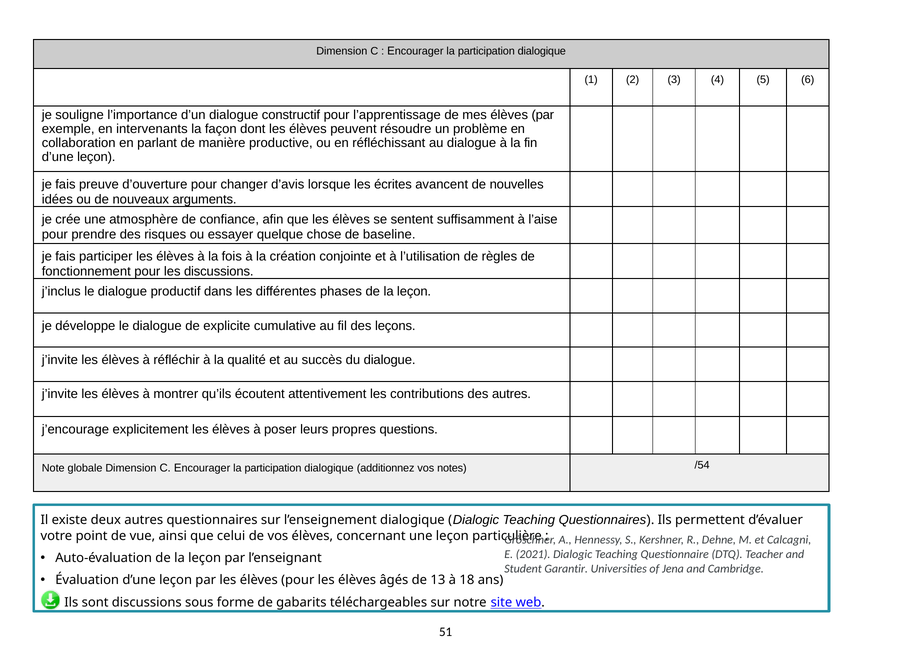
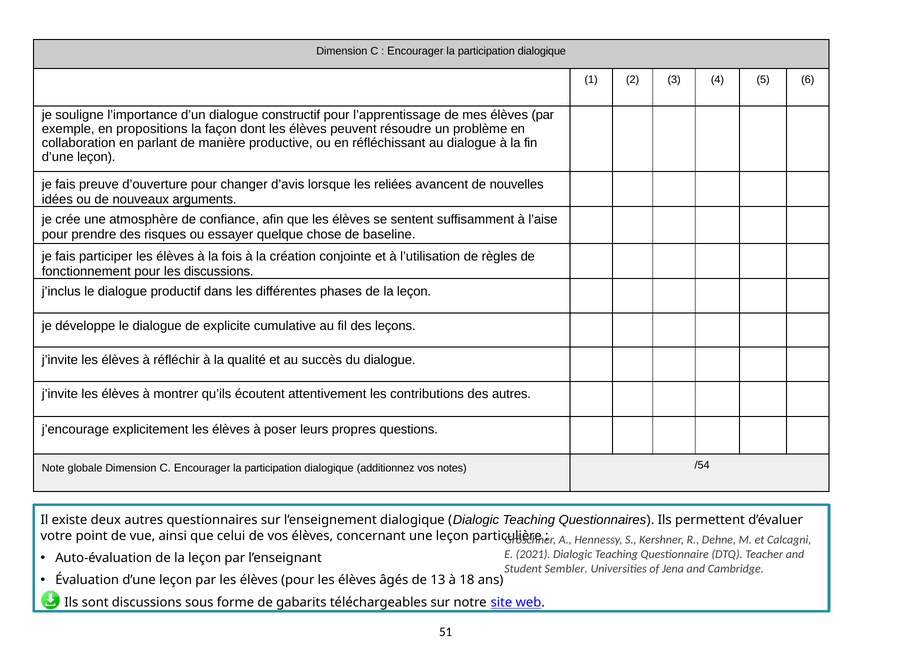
intervenants: intervenants -> propositions
écrites: écrites -> reliées
Garantir: Garantir -> Sembler
